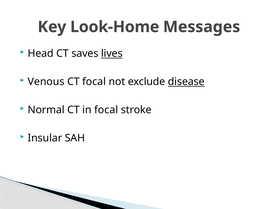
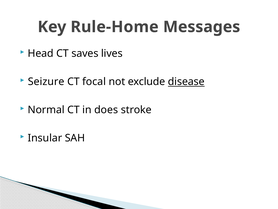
Look-Home: Look-Home -> Rule-Home
lives underline: present -> none
Venous: Venous -> Seizure
in focal: focal -> does
